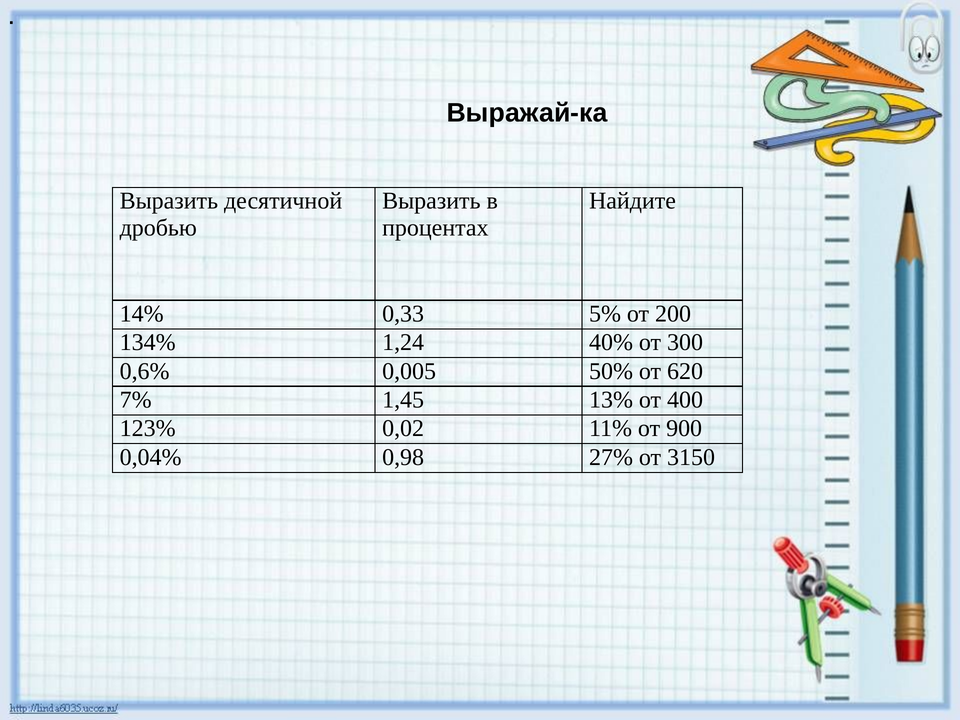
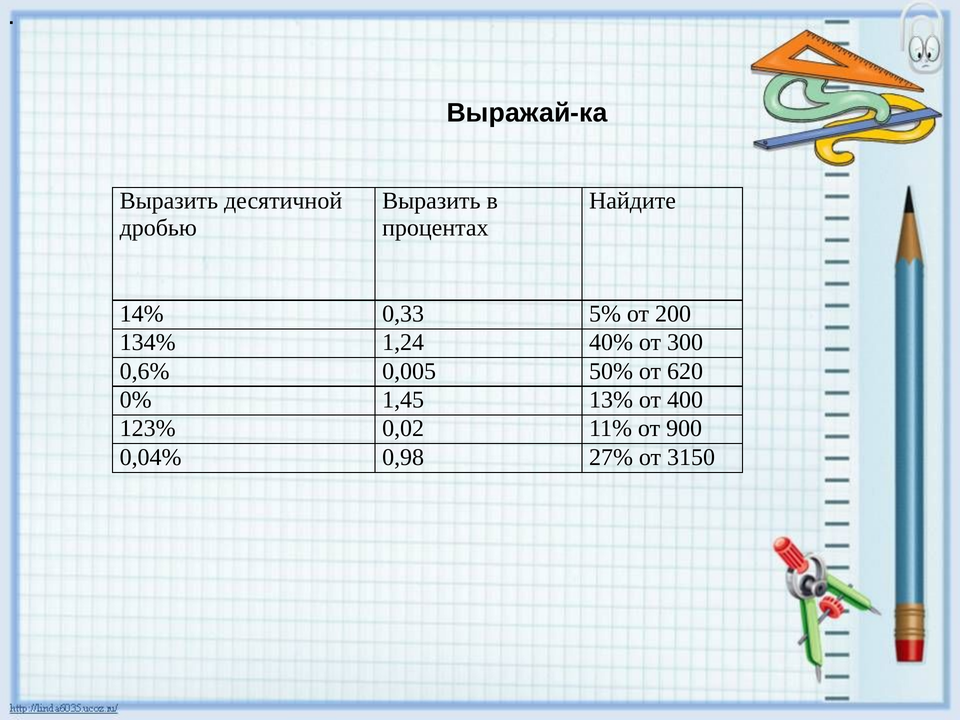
7%: 7% -> 0%
